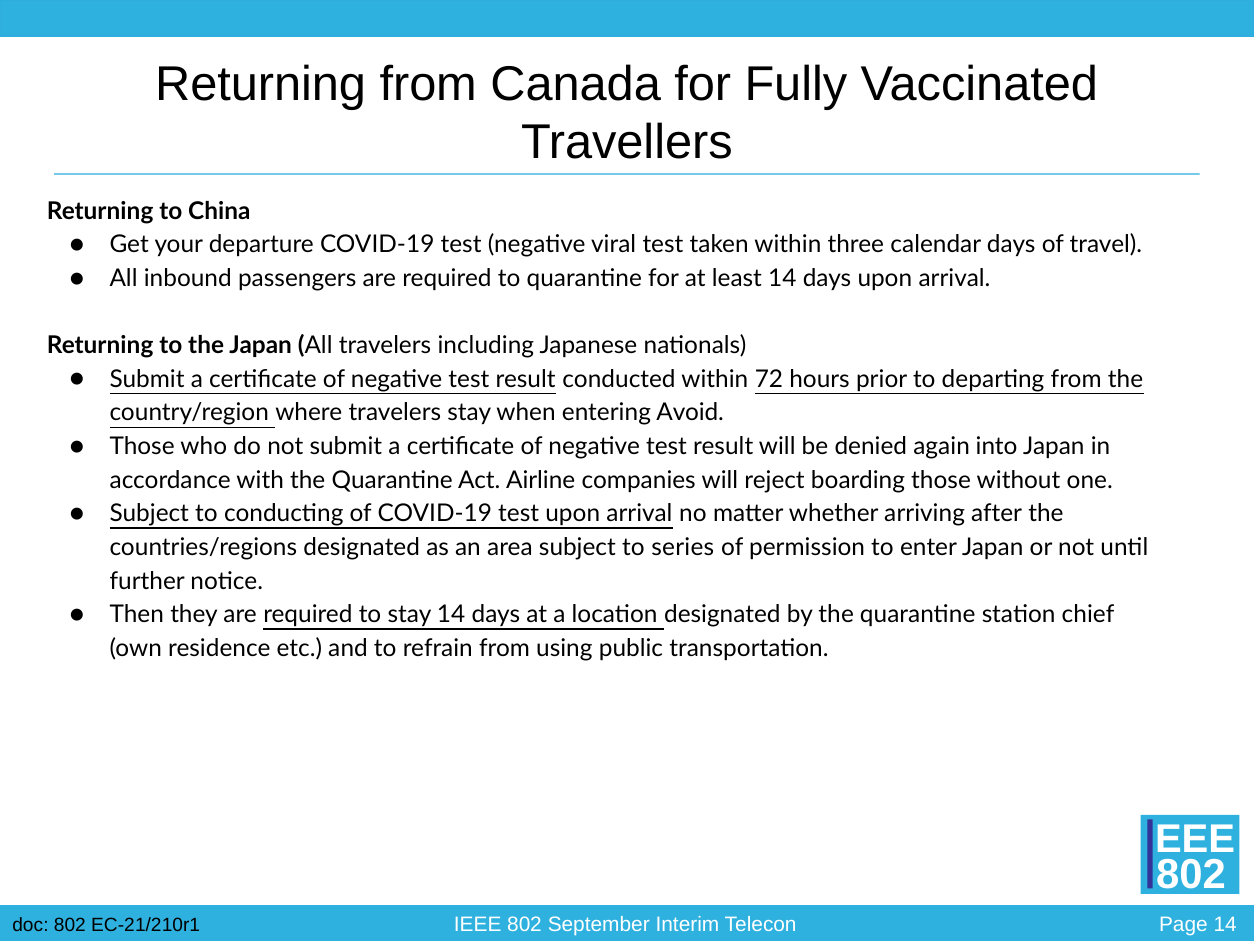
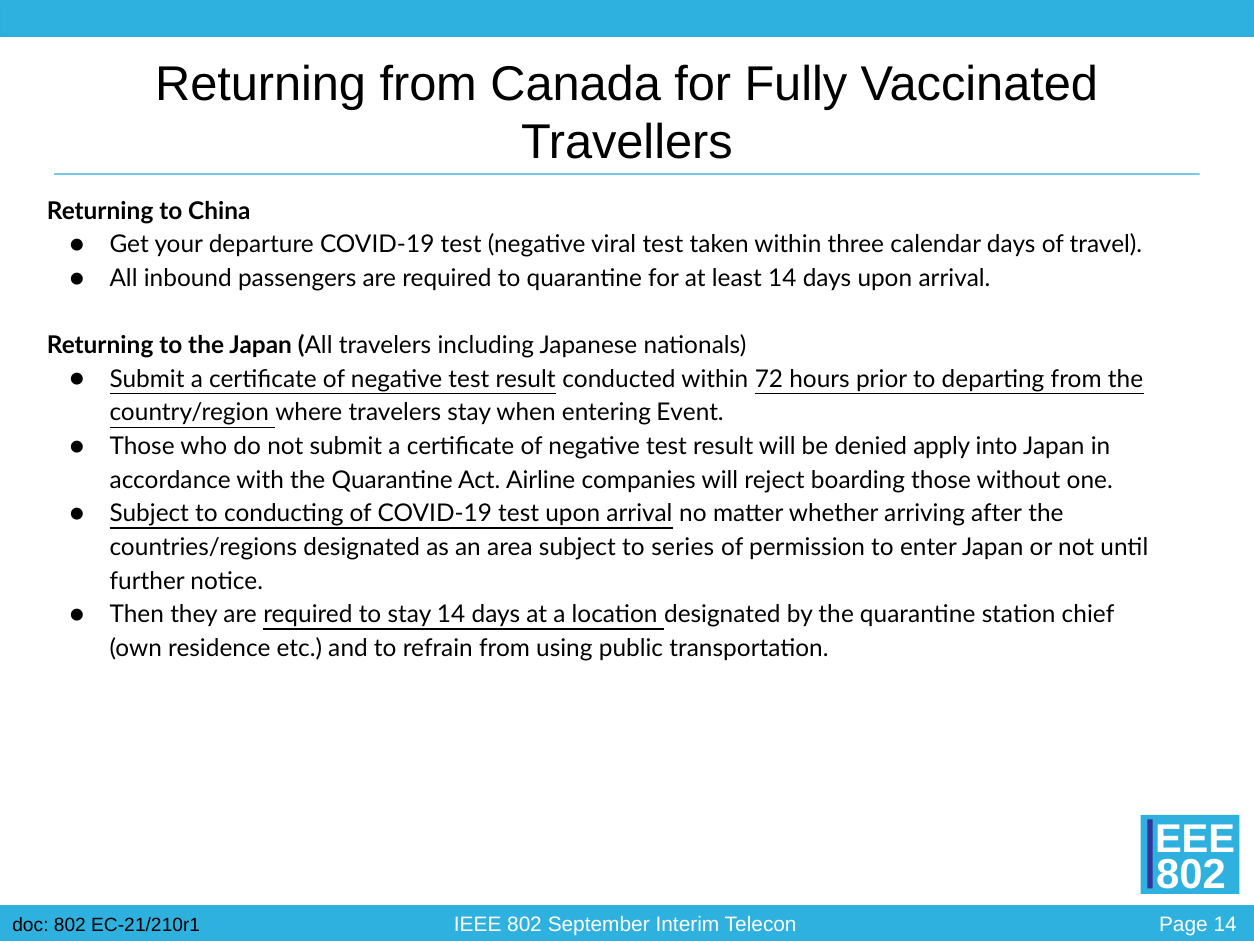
Avoid: Avoid -> Event
again: again -> apply
